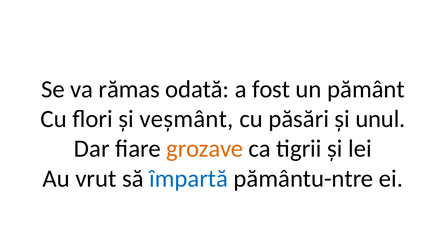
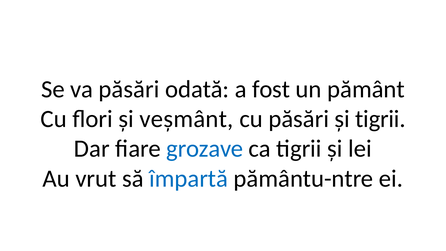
va rămas: rămas -> păsări
și unul: unul -> tigrii
grozave colour: orange -> blue
